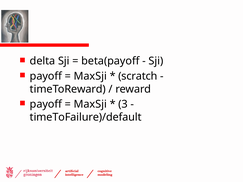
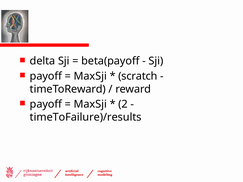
3: 3 -> 2
timeToFailure)/default: timeToFailure)/default -> timeToFailure)/results
